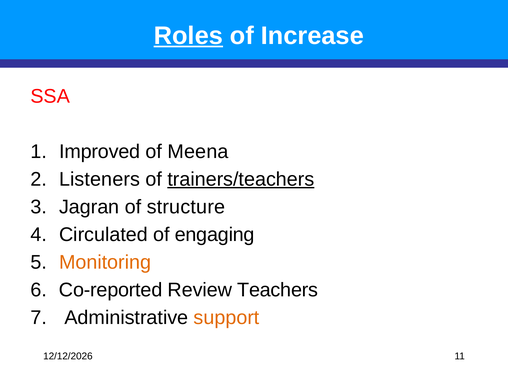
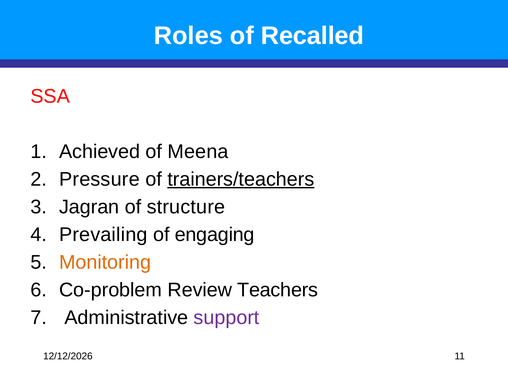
Roles underline: present -> none
Increase: Increase -> Recalled
Improved: Improved -> Achieved
Listeners: Listeners -> Pressure
Circulated: Circulated -> Prevailing
Co-reported: Co-reported -> Co-problem
support colour: orange -> purple
